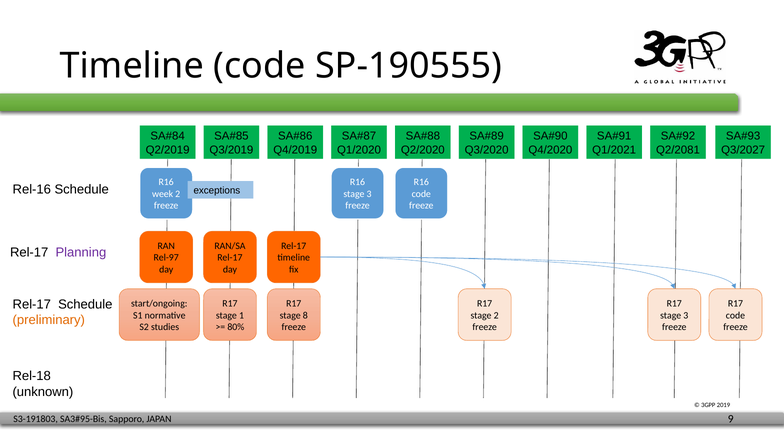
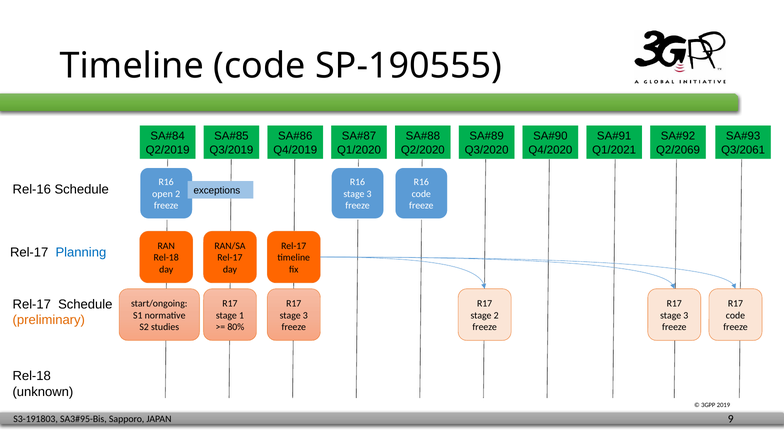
Q2/2081: Q2/2081 -> Q2/2069
Q3/2027: Q3/2027 -> Q3/2061
week: week -> open
Planning colour: purple -> blue
Rel-97 at (166, 258): Rel-97 -> Rel-18
8 at (305, 315): 8 -> 3
